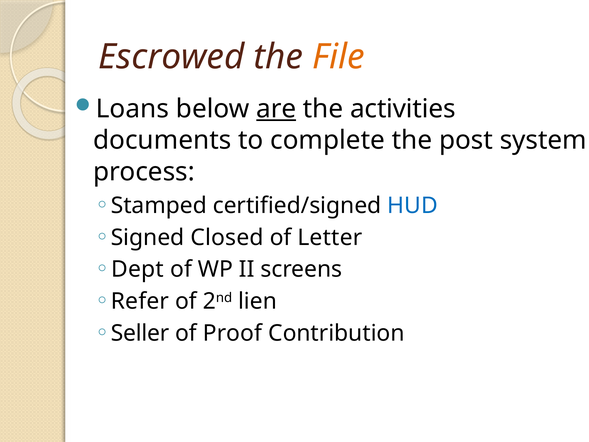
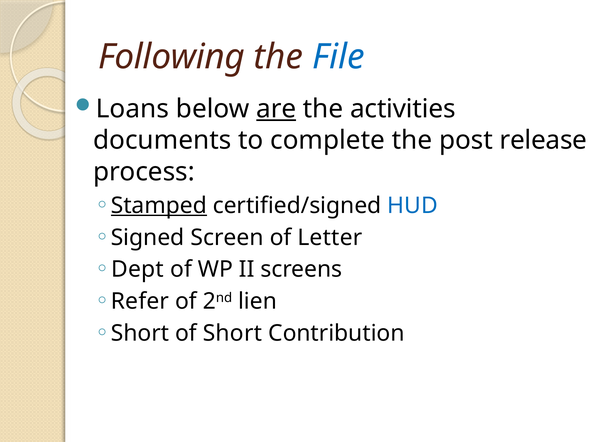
Escrowed: Escrowed -> Following
File colour: orange -> blue
system: system -> release
Stamped underline: none -> present
Closed: Closed -> Screen
Seller at (140, 333): Seller -> Short
of Proof: Proof -> Short
